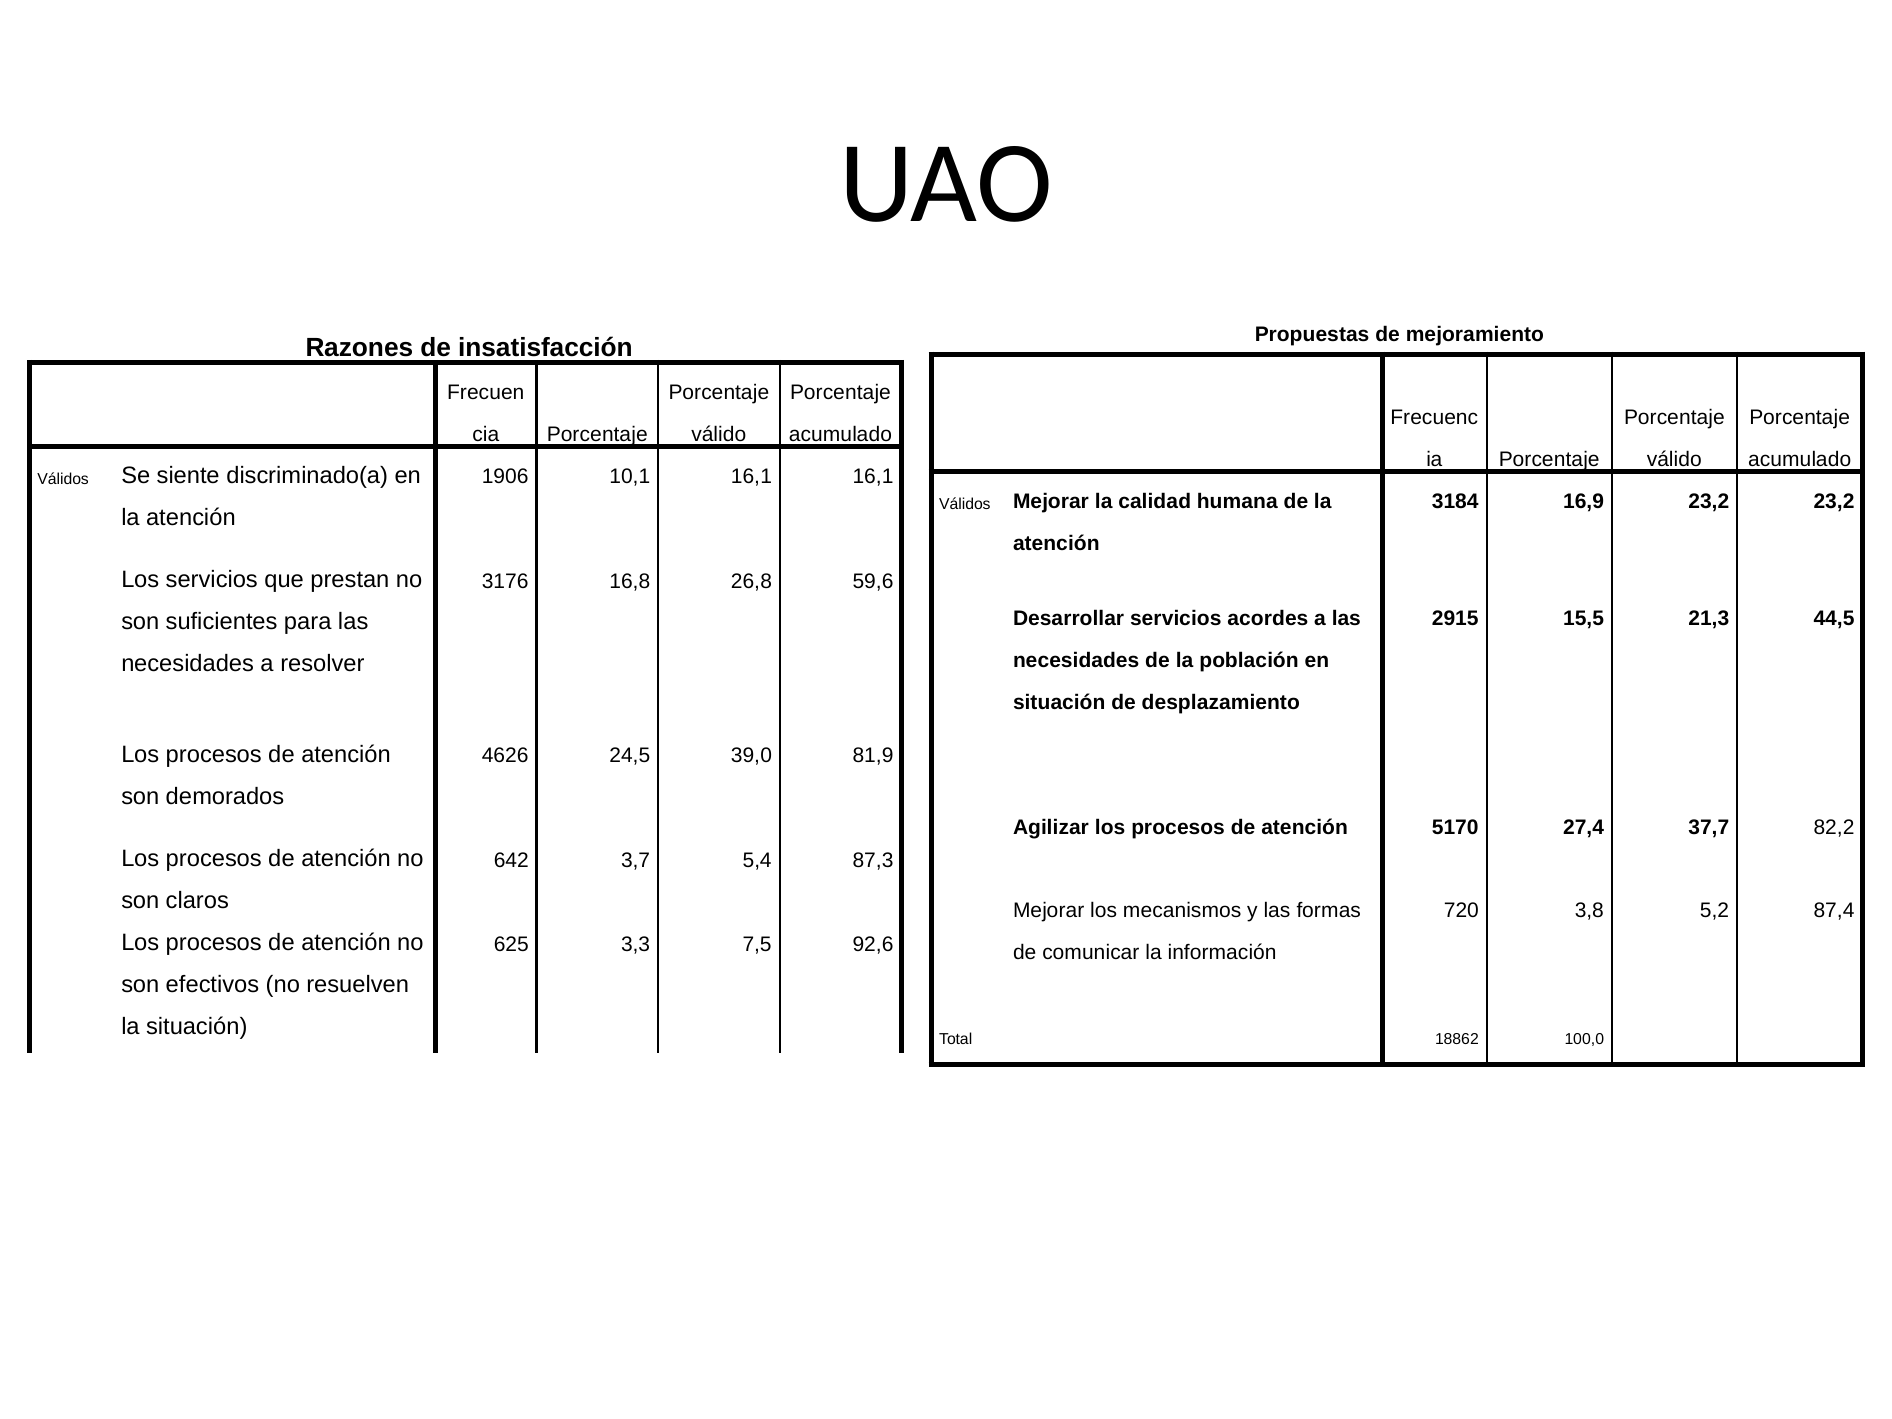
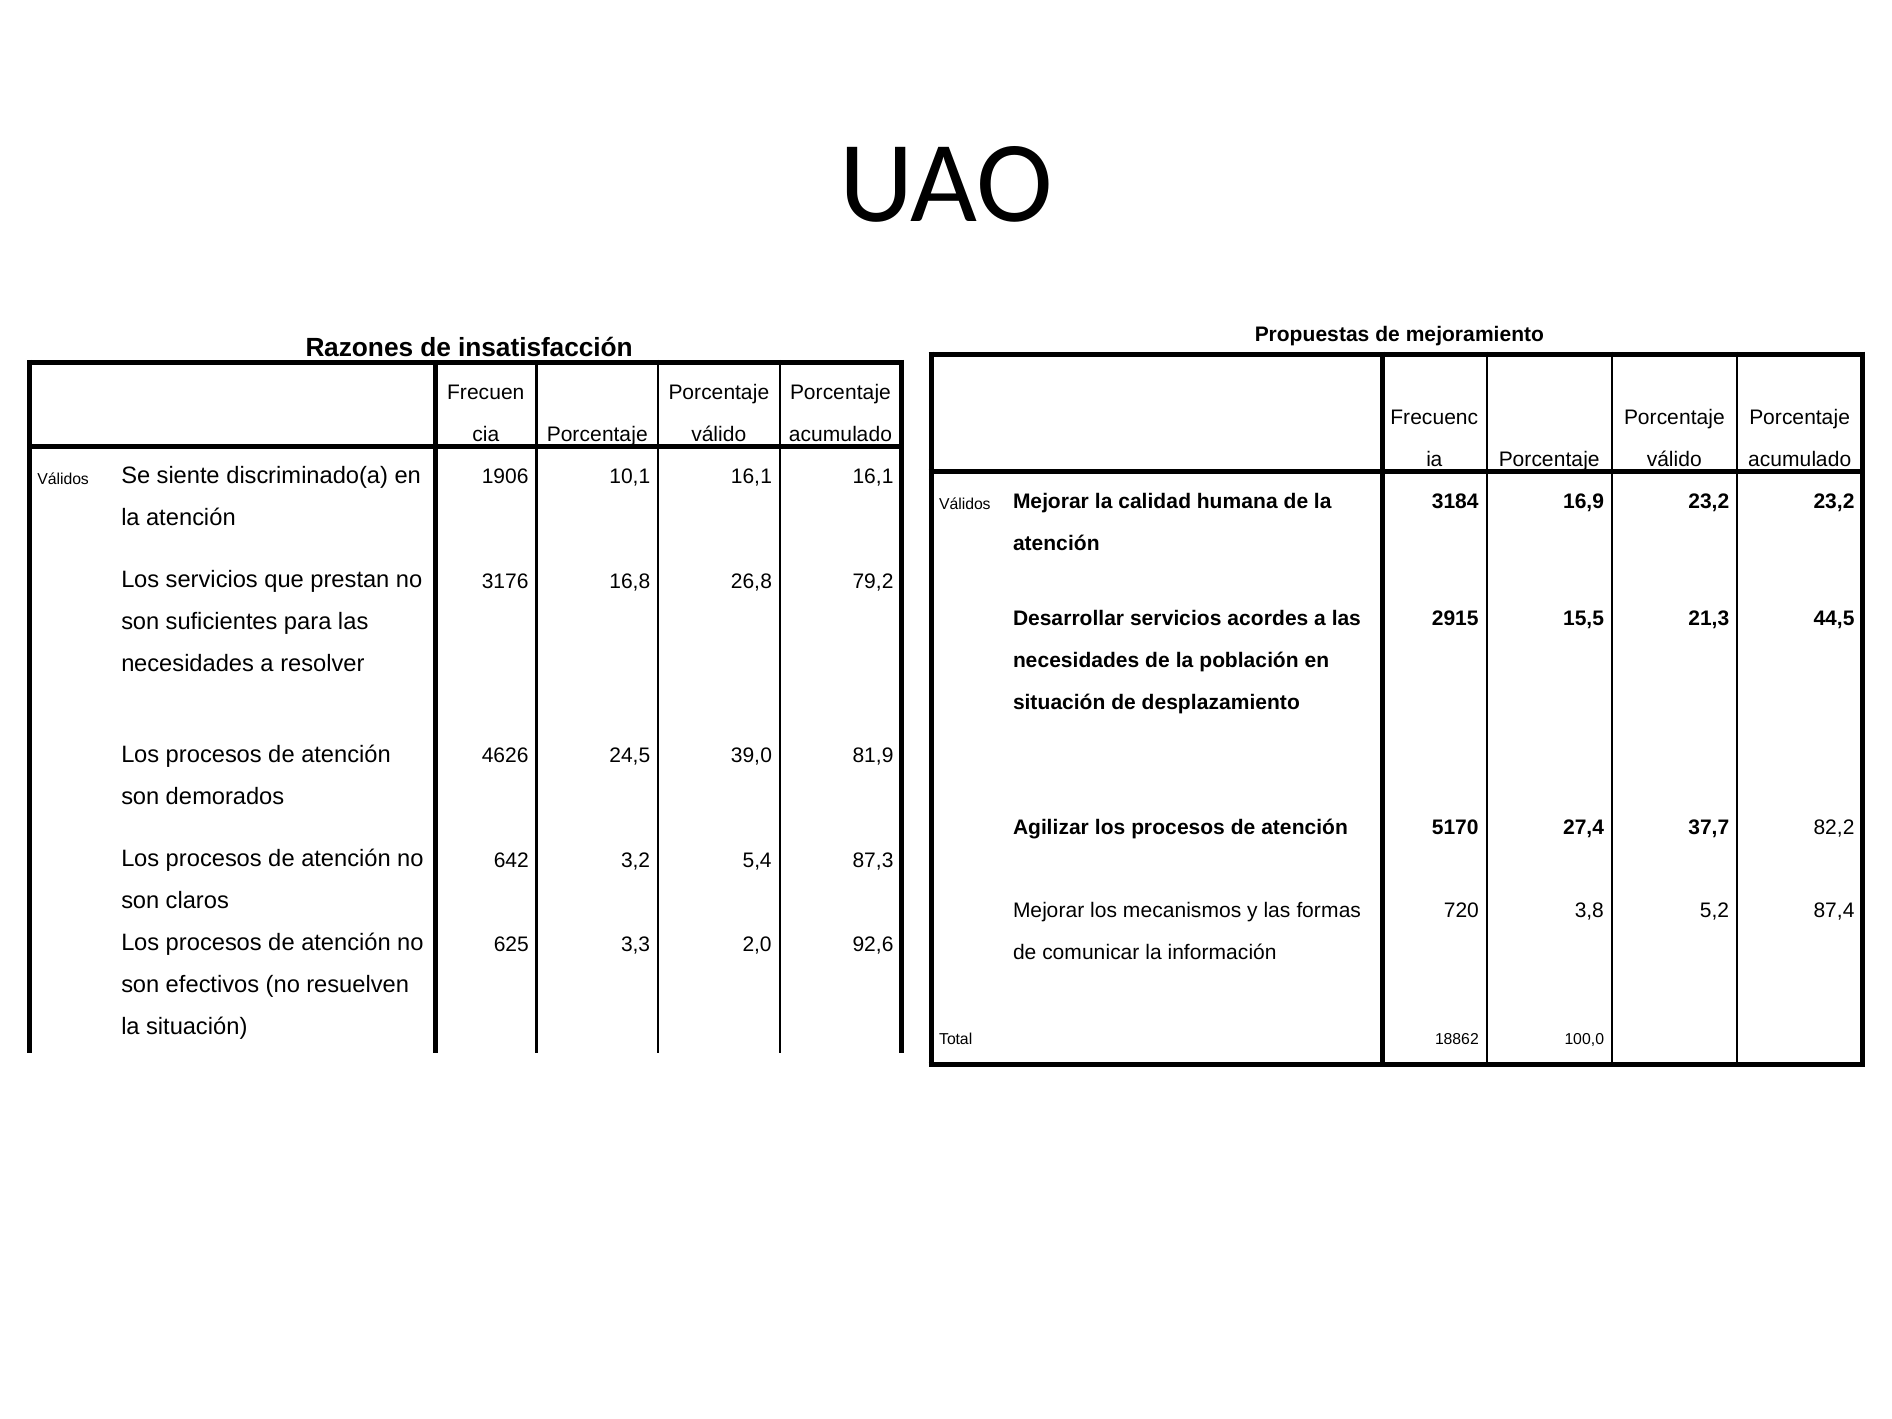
59,6: 59,6 -> 79,2
3,7: 3,7 -> 3,2
7,5: 7,5 -> 2,0
